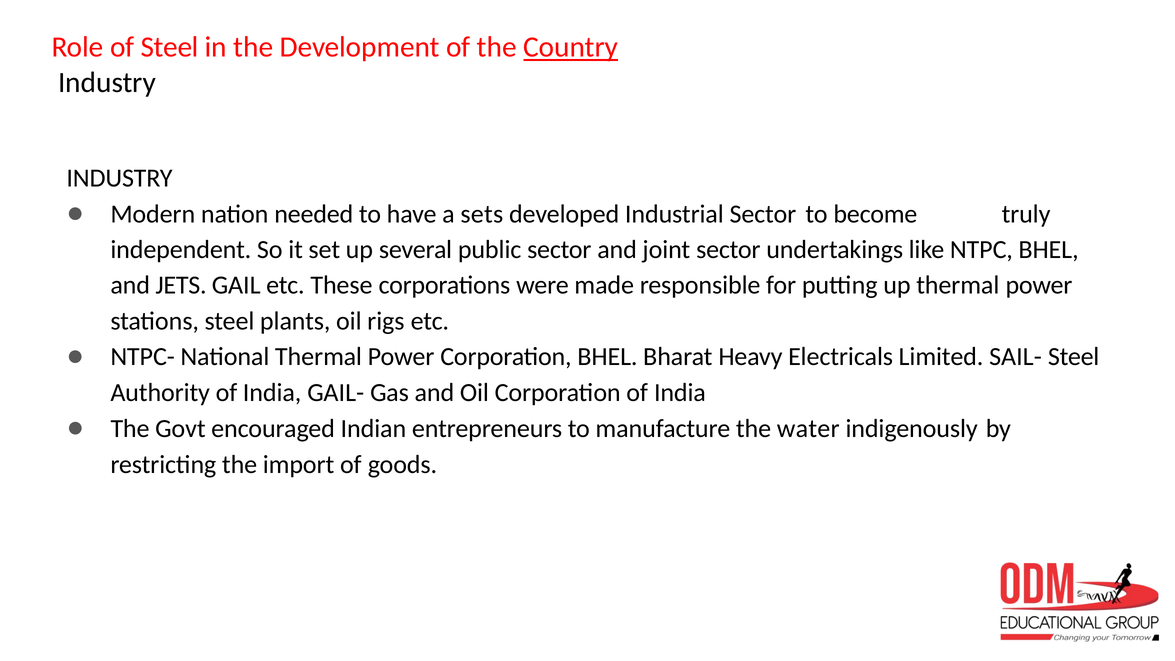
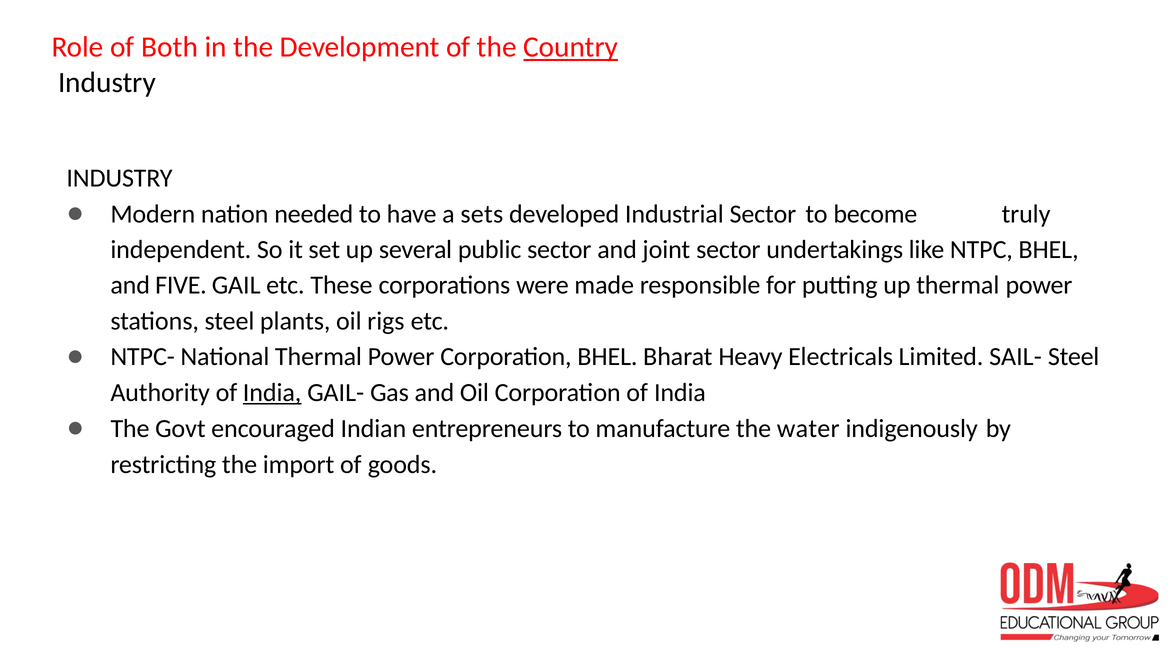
of Steel: Steel -> Both
JETS: JETS -> FIVE
India at (272, 392) underline: none -> present
